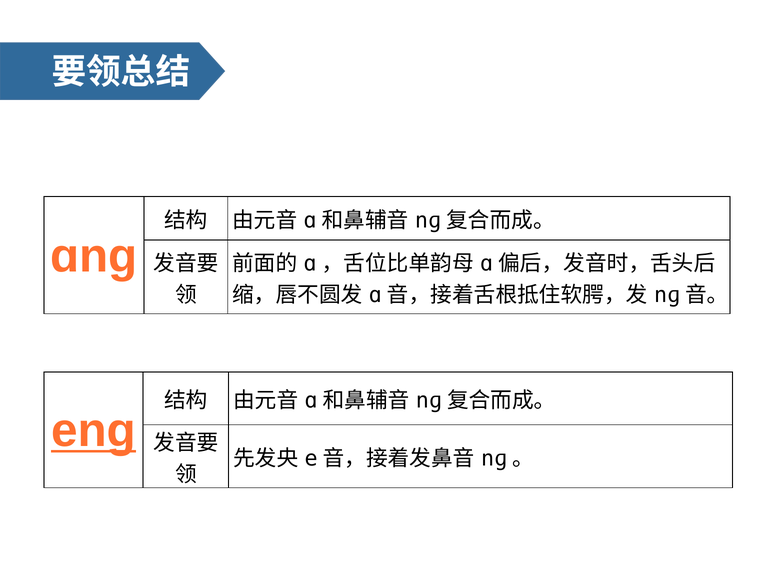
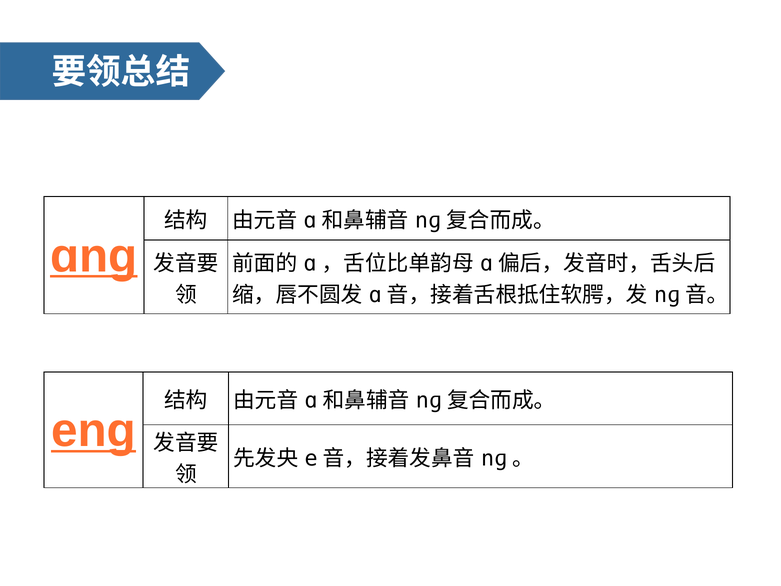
ɑng underline: none -> present
